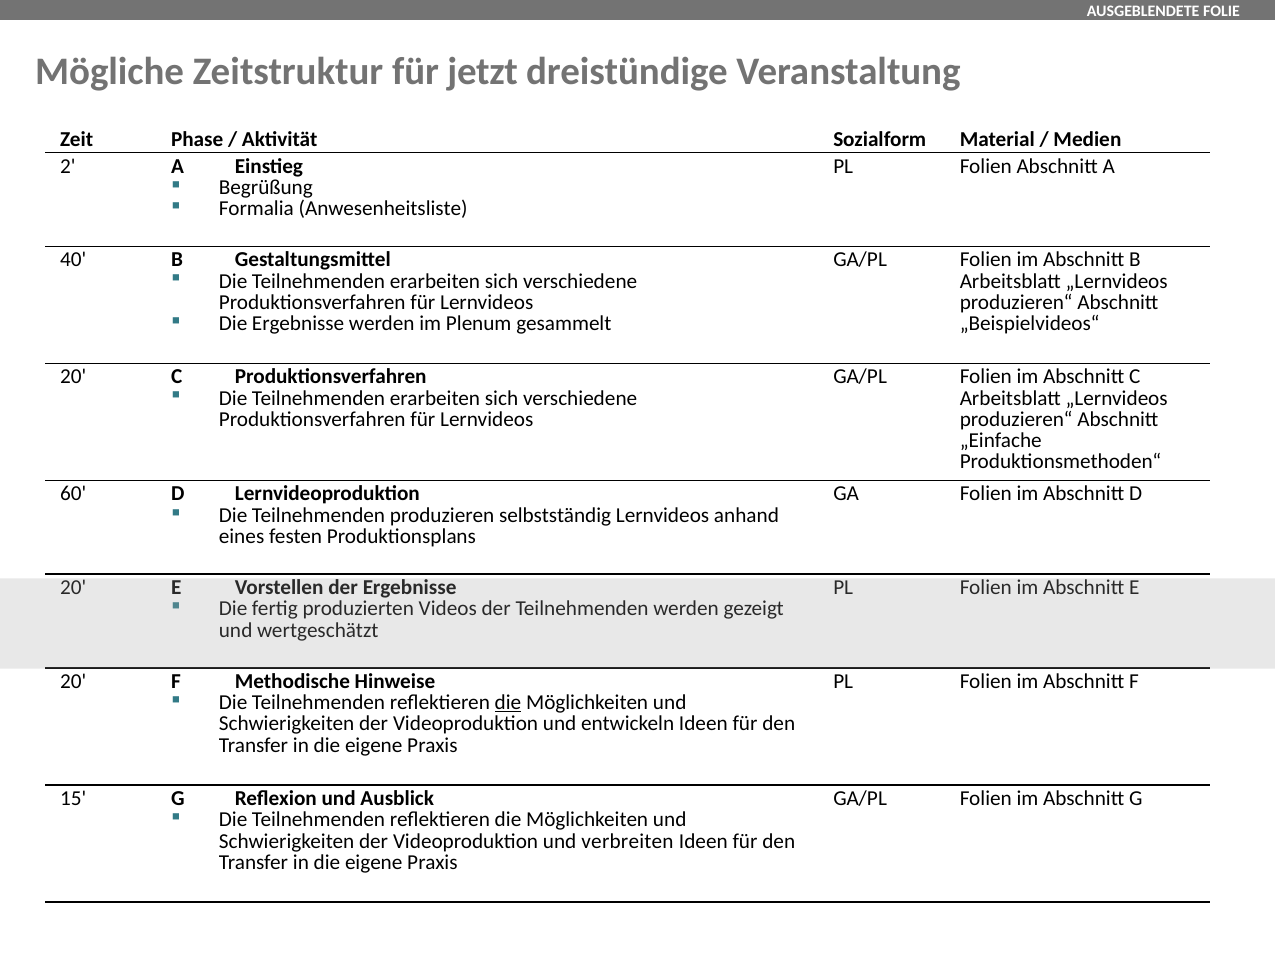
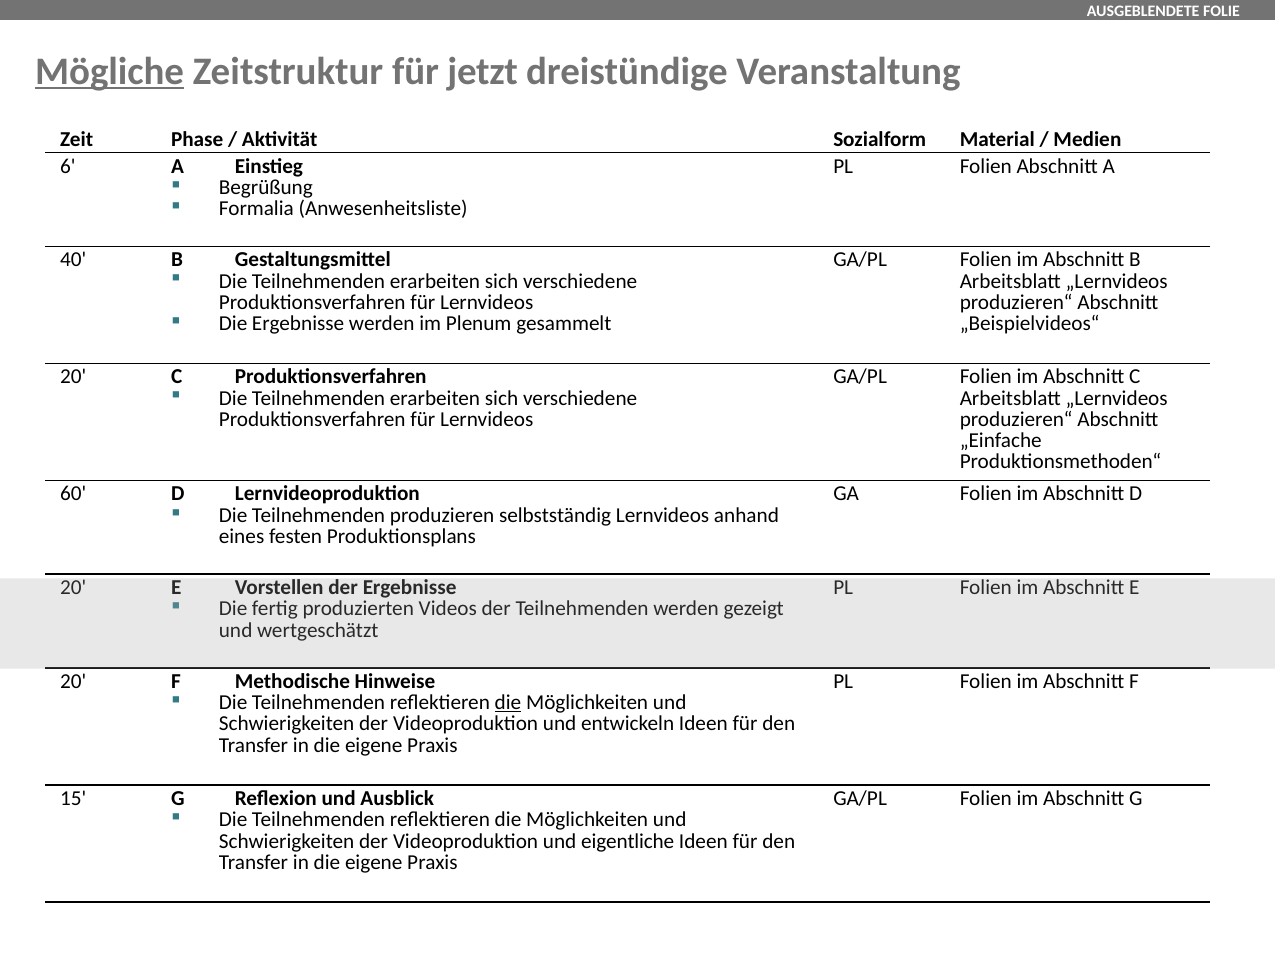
Mögliche underline: none -> present
2: 2 -> 6
verbreiten: verbreiten -> eigentliche
